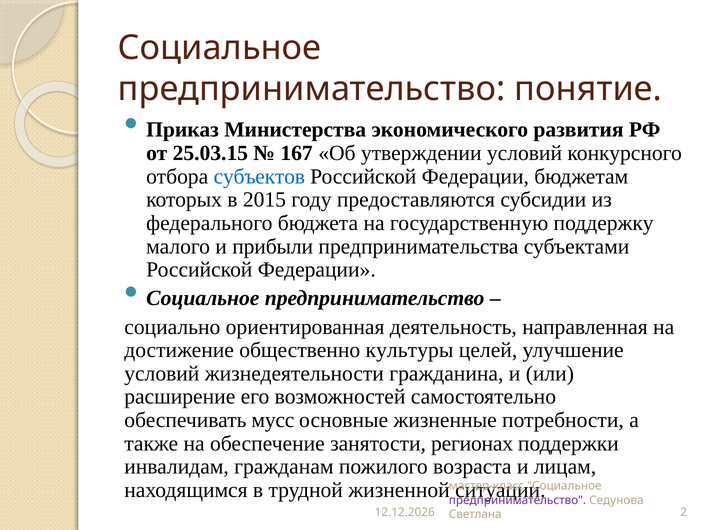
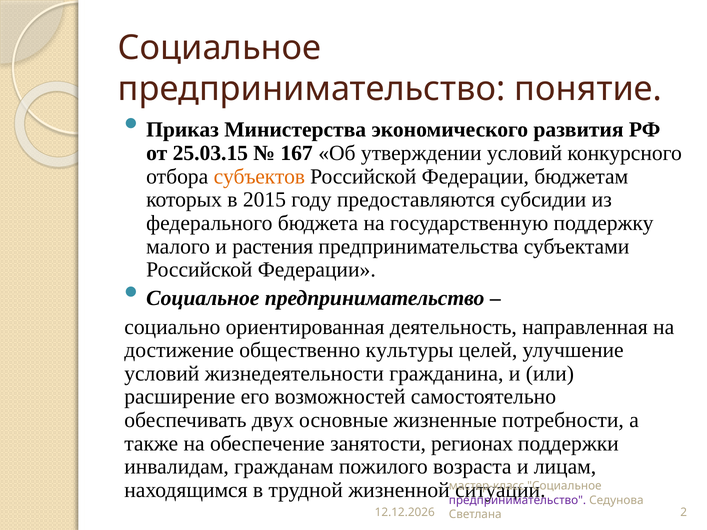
субъектов colour: blue -> orange
прибыли: прибыли -> растения
мусс: мусс -> двух
